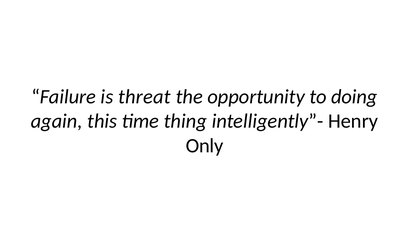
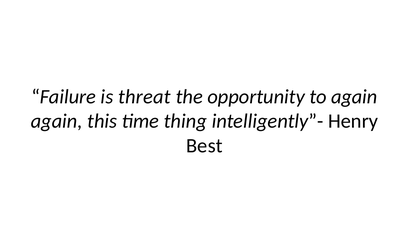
to doing: doing -> again
Only: Only -> Best
